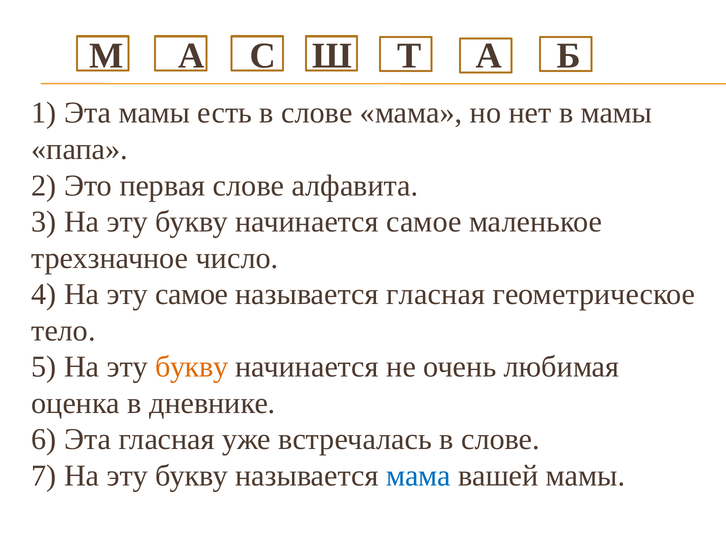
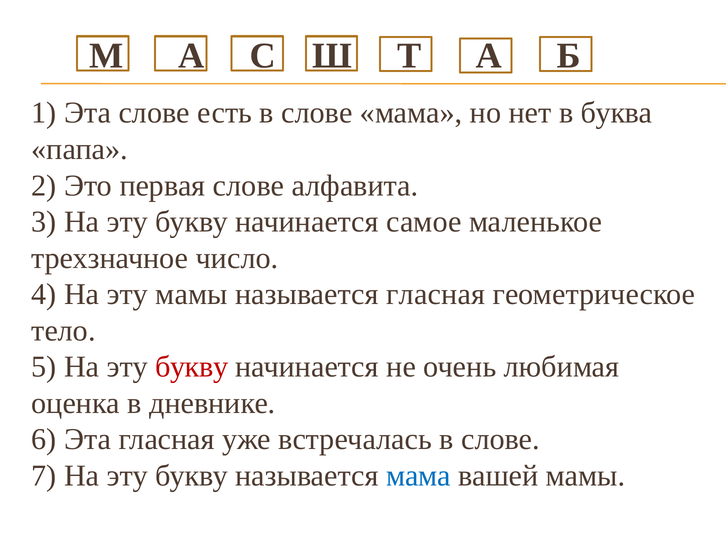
Эта мамы: мамы -> слове
в мамы: мамы -> буква
эту самое: самое -> мамы
букву at (192, 367) colour: orange -> red
